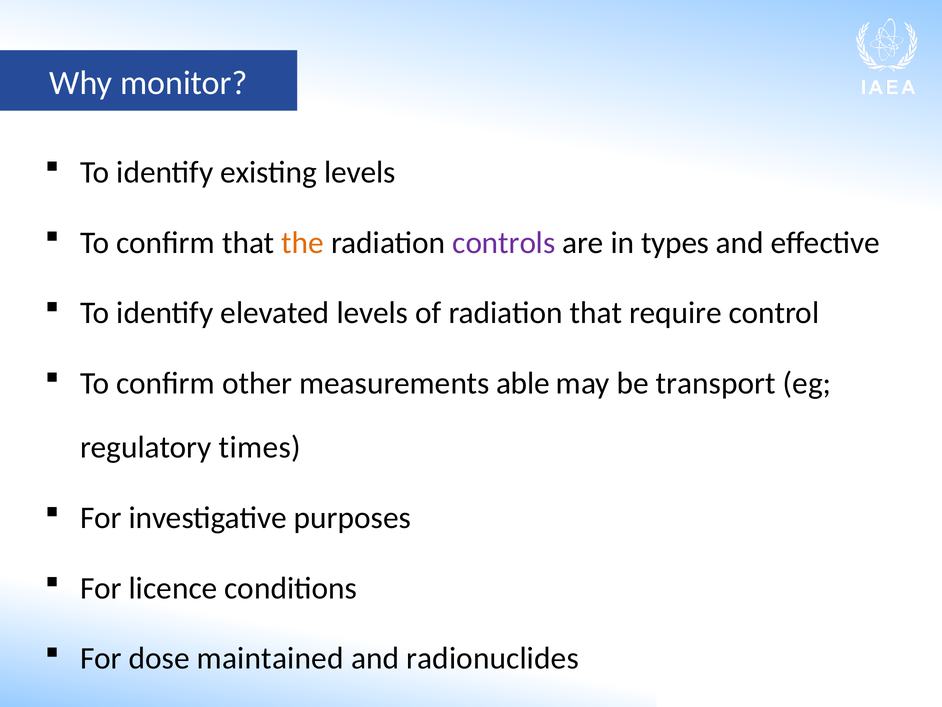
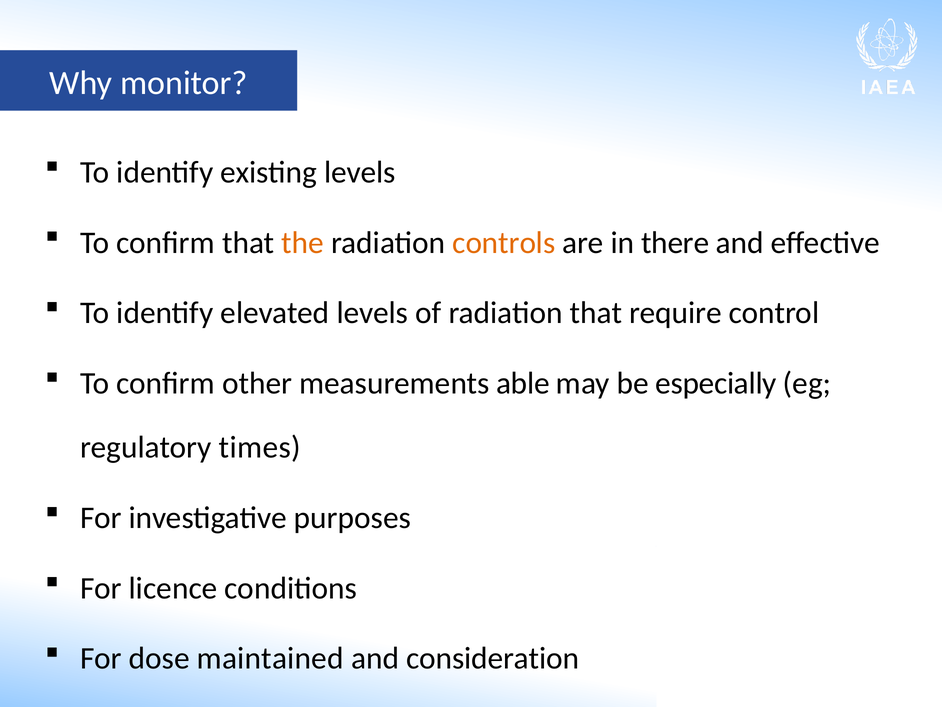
controls colour: purple -> orange
types: types -> there
transport: transport -> especially
radionuclides: radionuclides -> consideration
